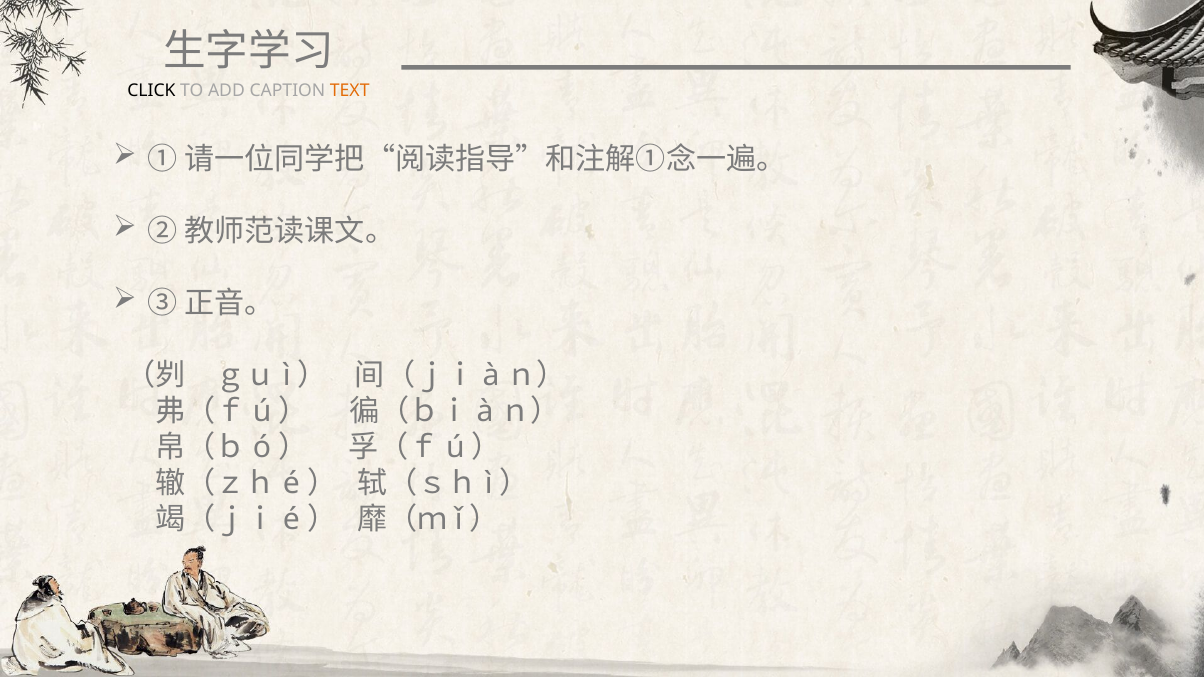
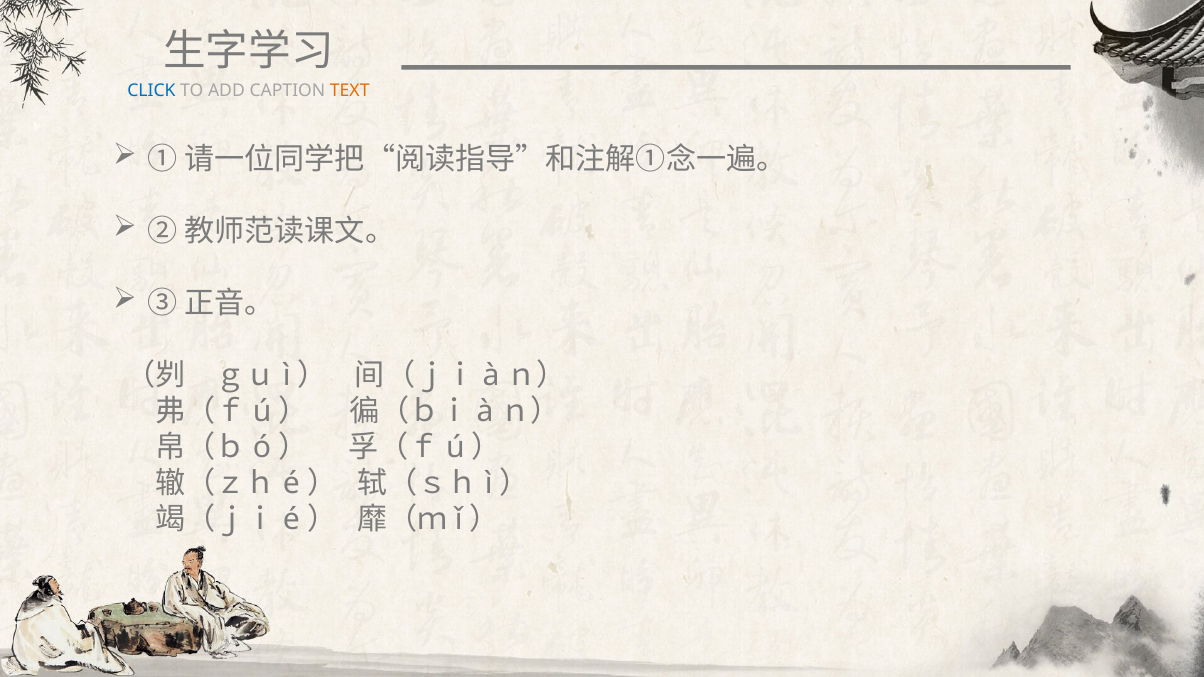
CLICK colour: black -> blue
